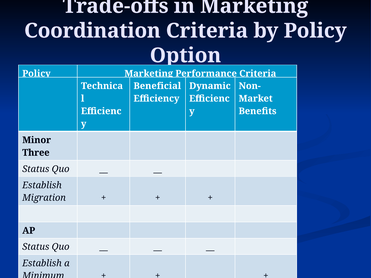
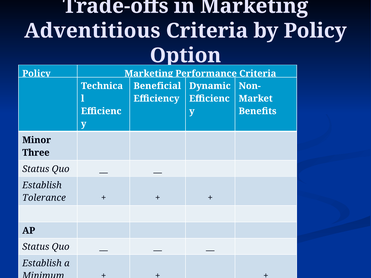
Coordination: Coordination -> Adventitious
Migration at (44, 198): Migration -> Tolerance
